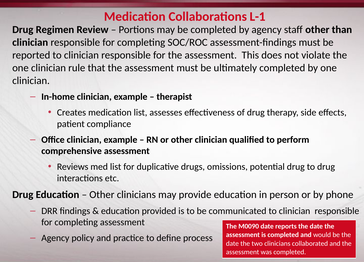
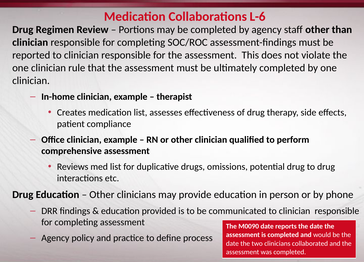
L-1: L-1 -> L-6
